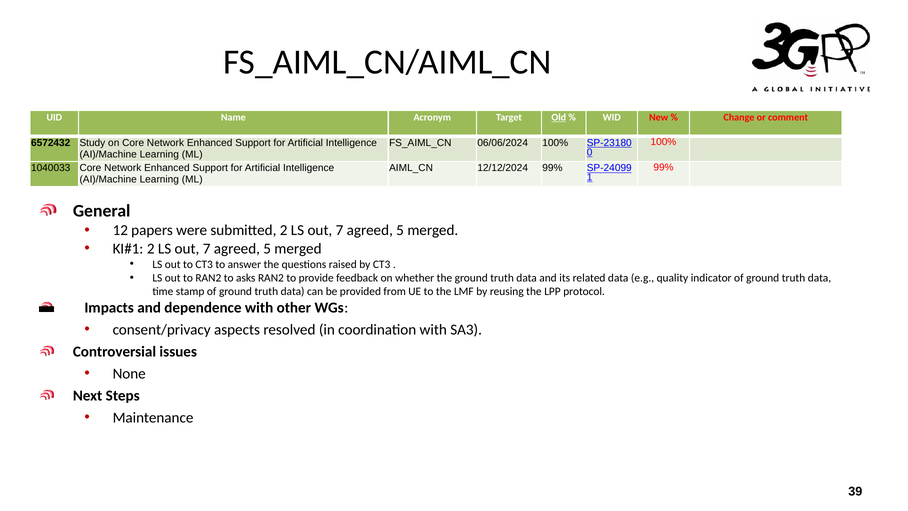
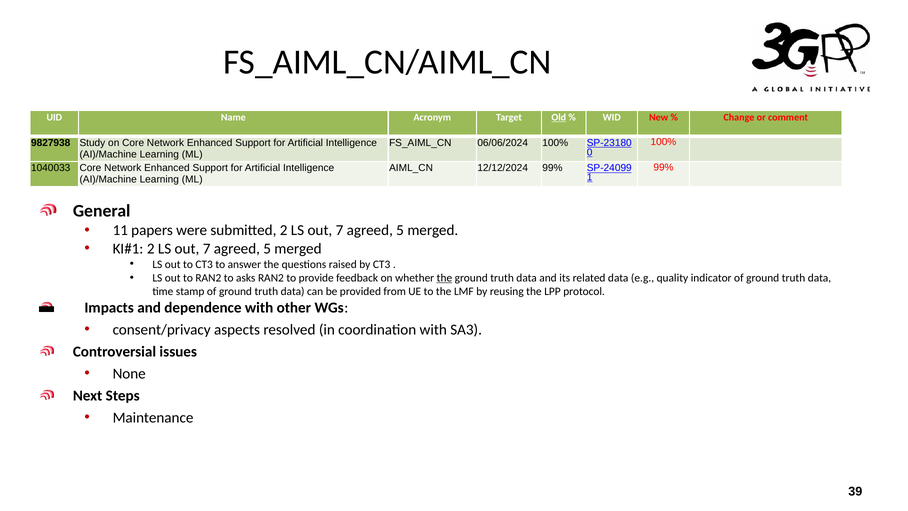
6572432: 6572432 -> 9827938
12: 12 -> 11
the at (444, 278) underline: none -> present
